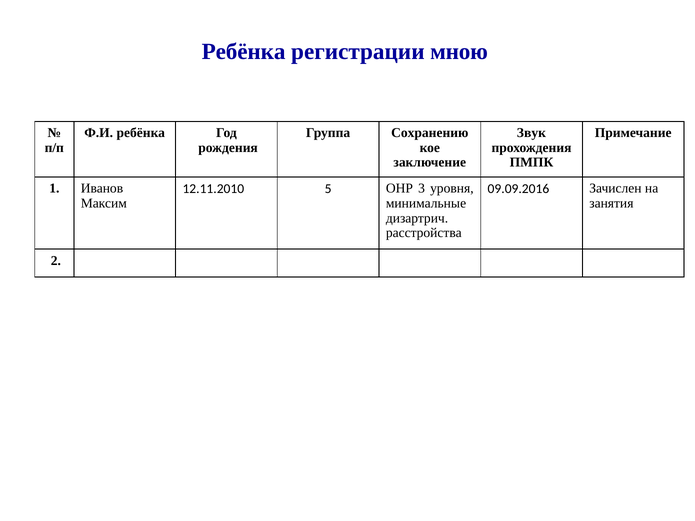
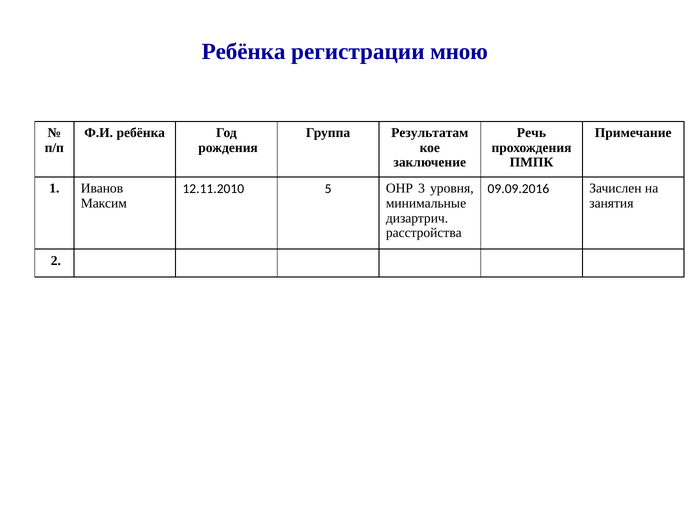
Сохранению: Сохранению -> Результатам
Звук: Звук -> Речь
